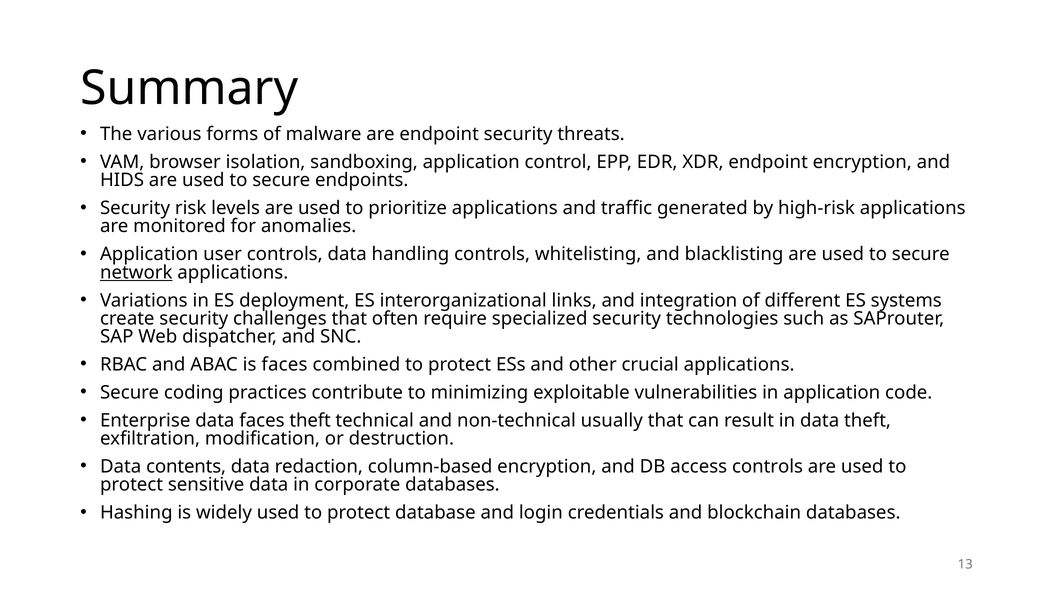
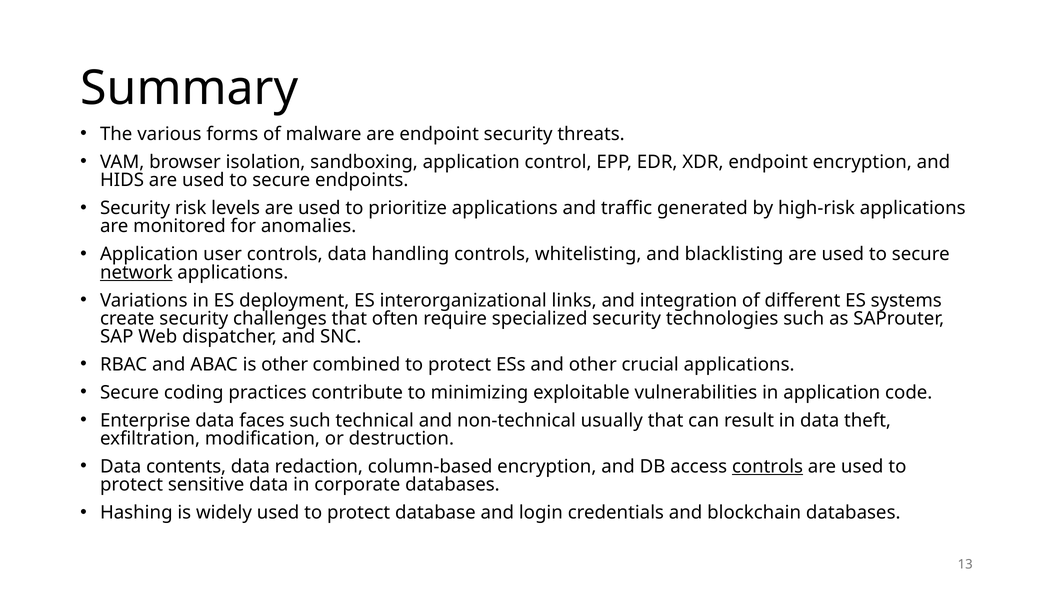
is faces: faces -> other
faces theft: theft -> such
controls at (767, 467) underline: none -> present
